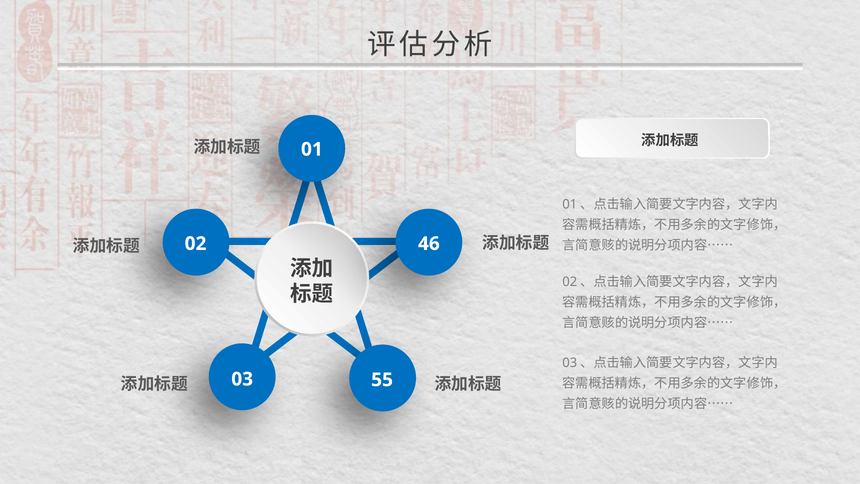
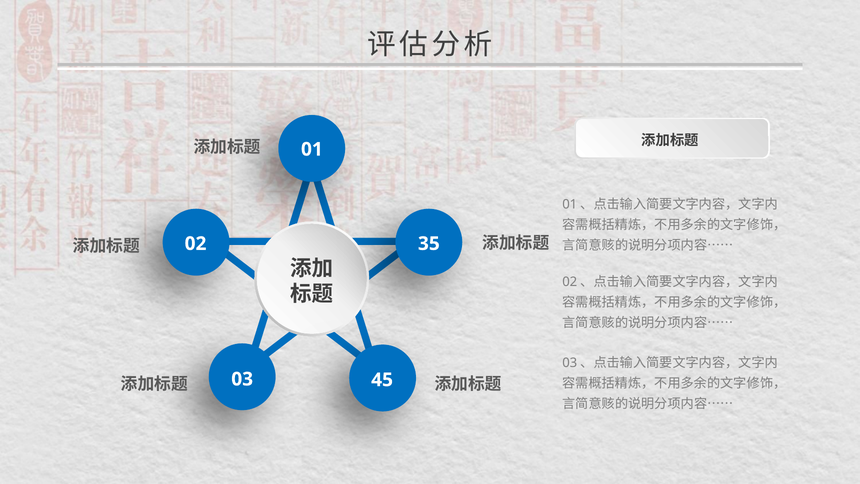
46: 46 -> 35
55: 55 -> 45
